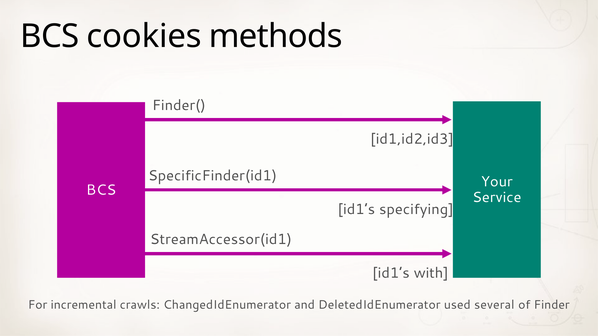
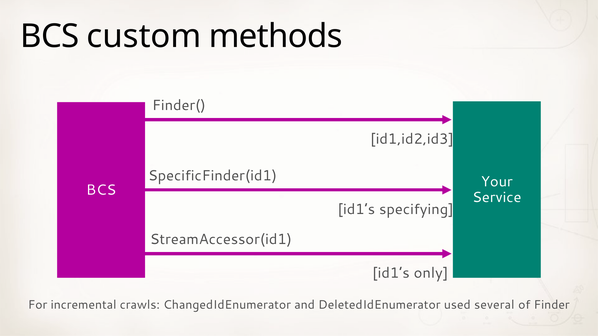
cookies: cookies -> custom
with: with -> only
